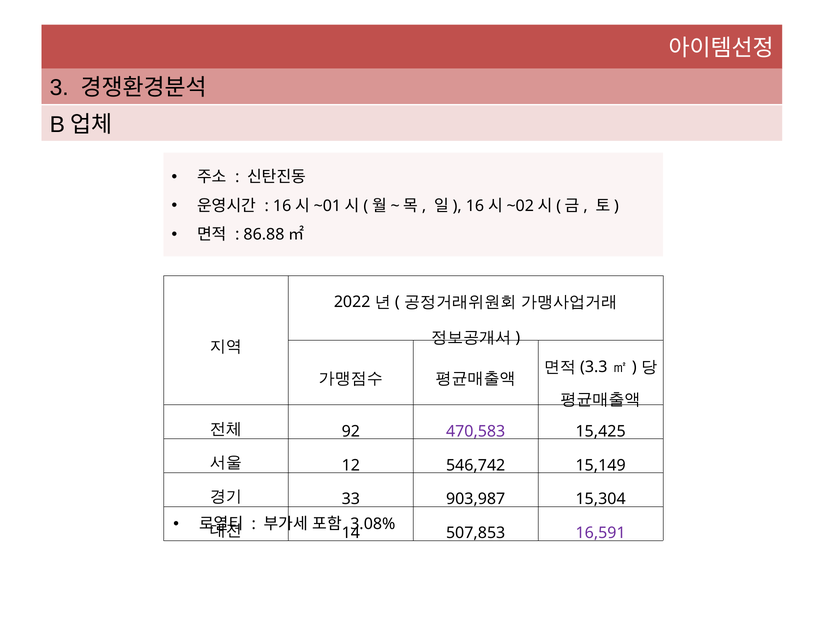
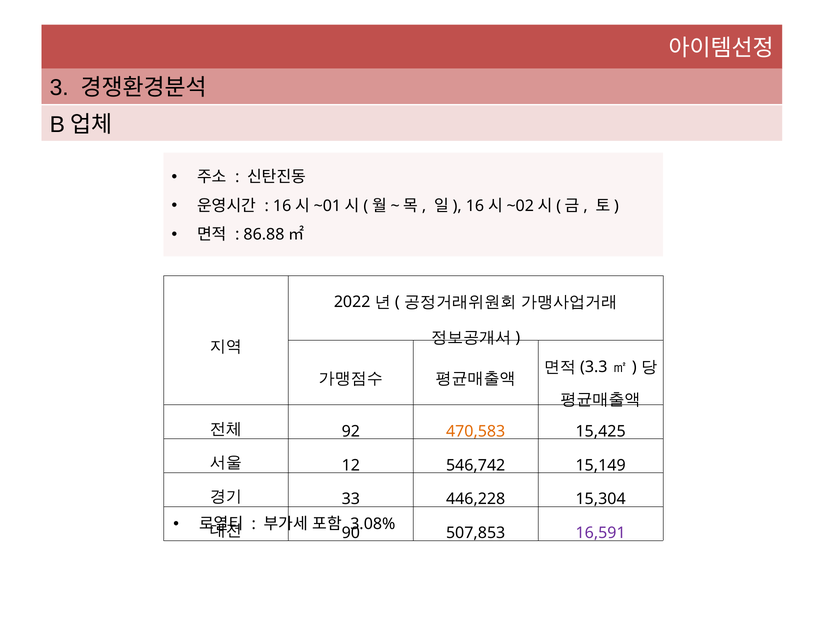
470,583 colour: purple -> orange
903,987: 903,987 -> 446,228
14: 14 -> 90
